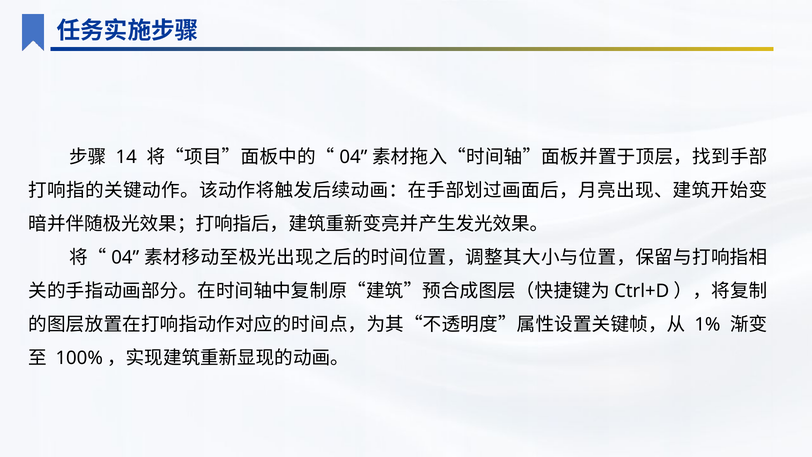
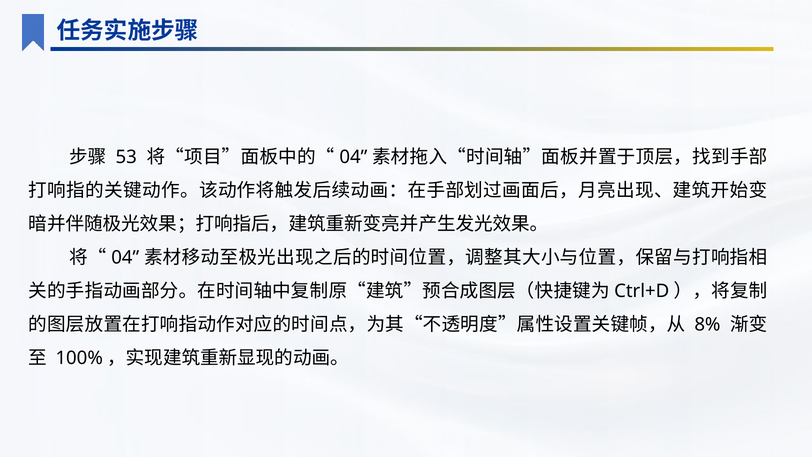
14: 14 -> 53
1%: 1% -> 8%
